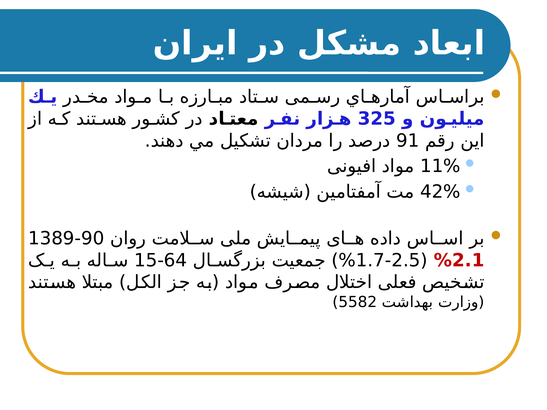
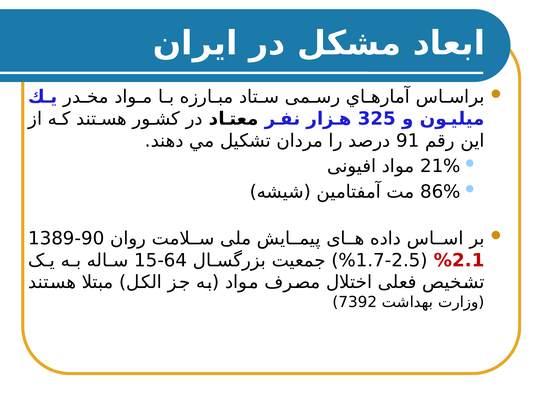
11%: 11% -> 21%
42%: 42% -> 86%
5582: 5582 -> 7392
